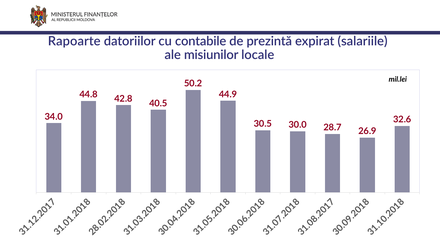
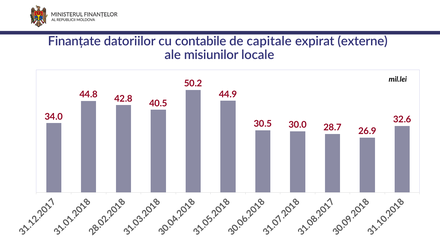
Rapoarte: Rapoarte -> Finanțate
prezintă: prezintă -> capitale
salariile: salariile -> externe
